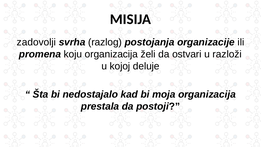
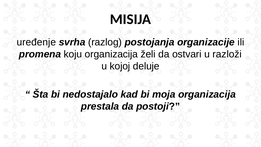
zadovolji: zadovolji -> uređenje
